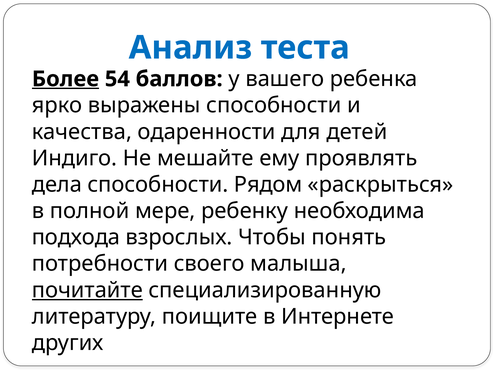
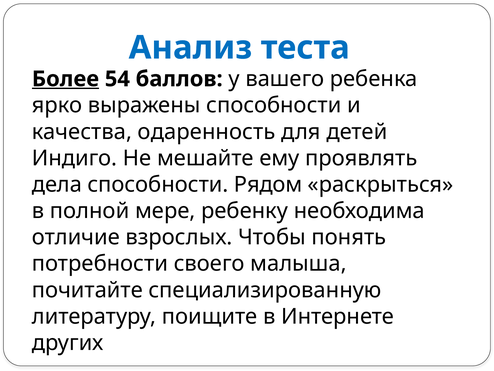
одаренности: одаренности -> одаренность
подхода: подхода -> отличие
почитайте underline: present -> none
